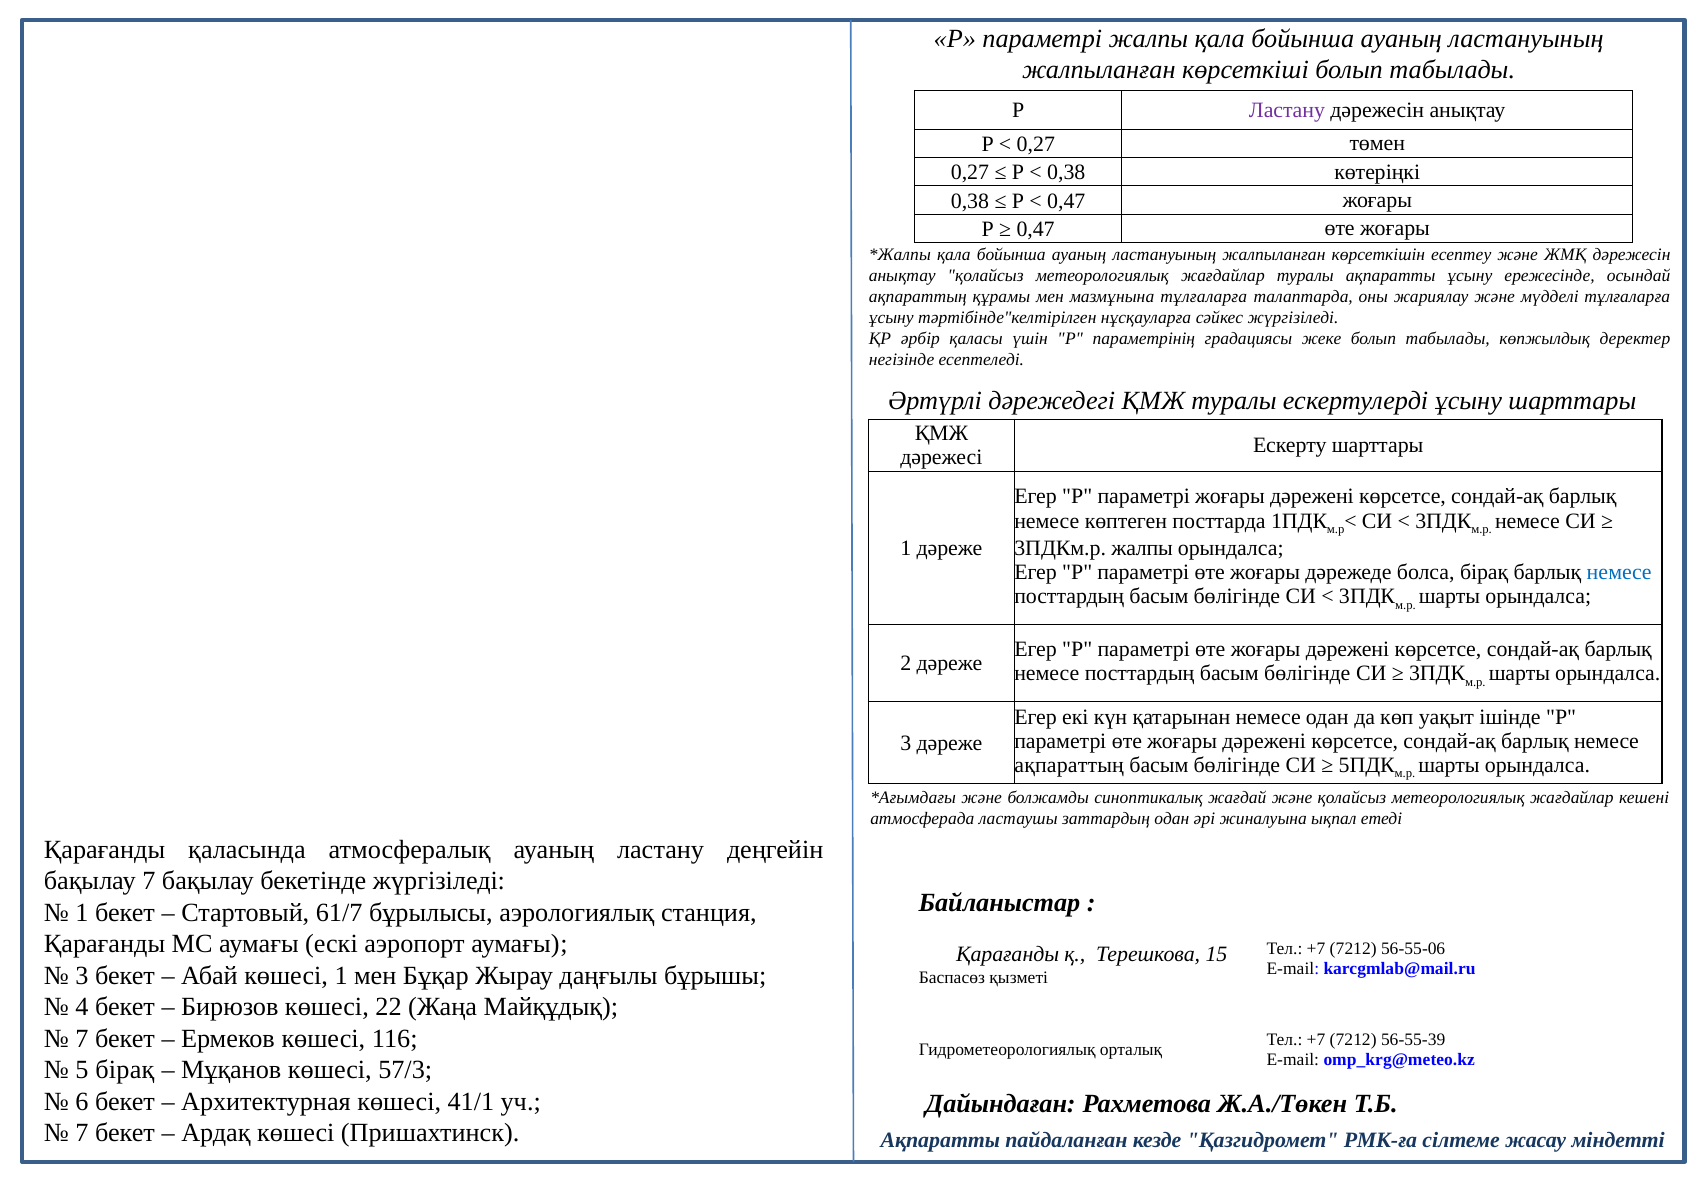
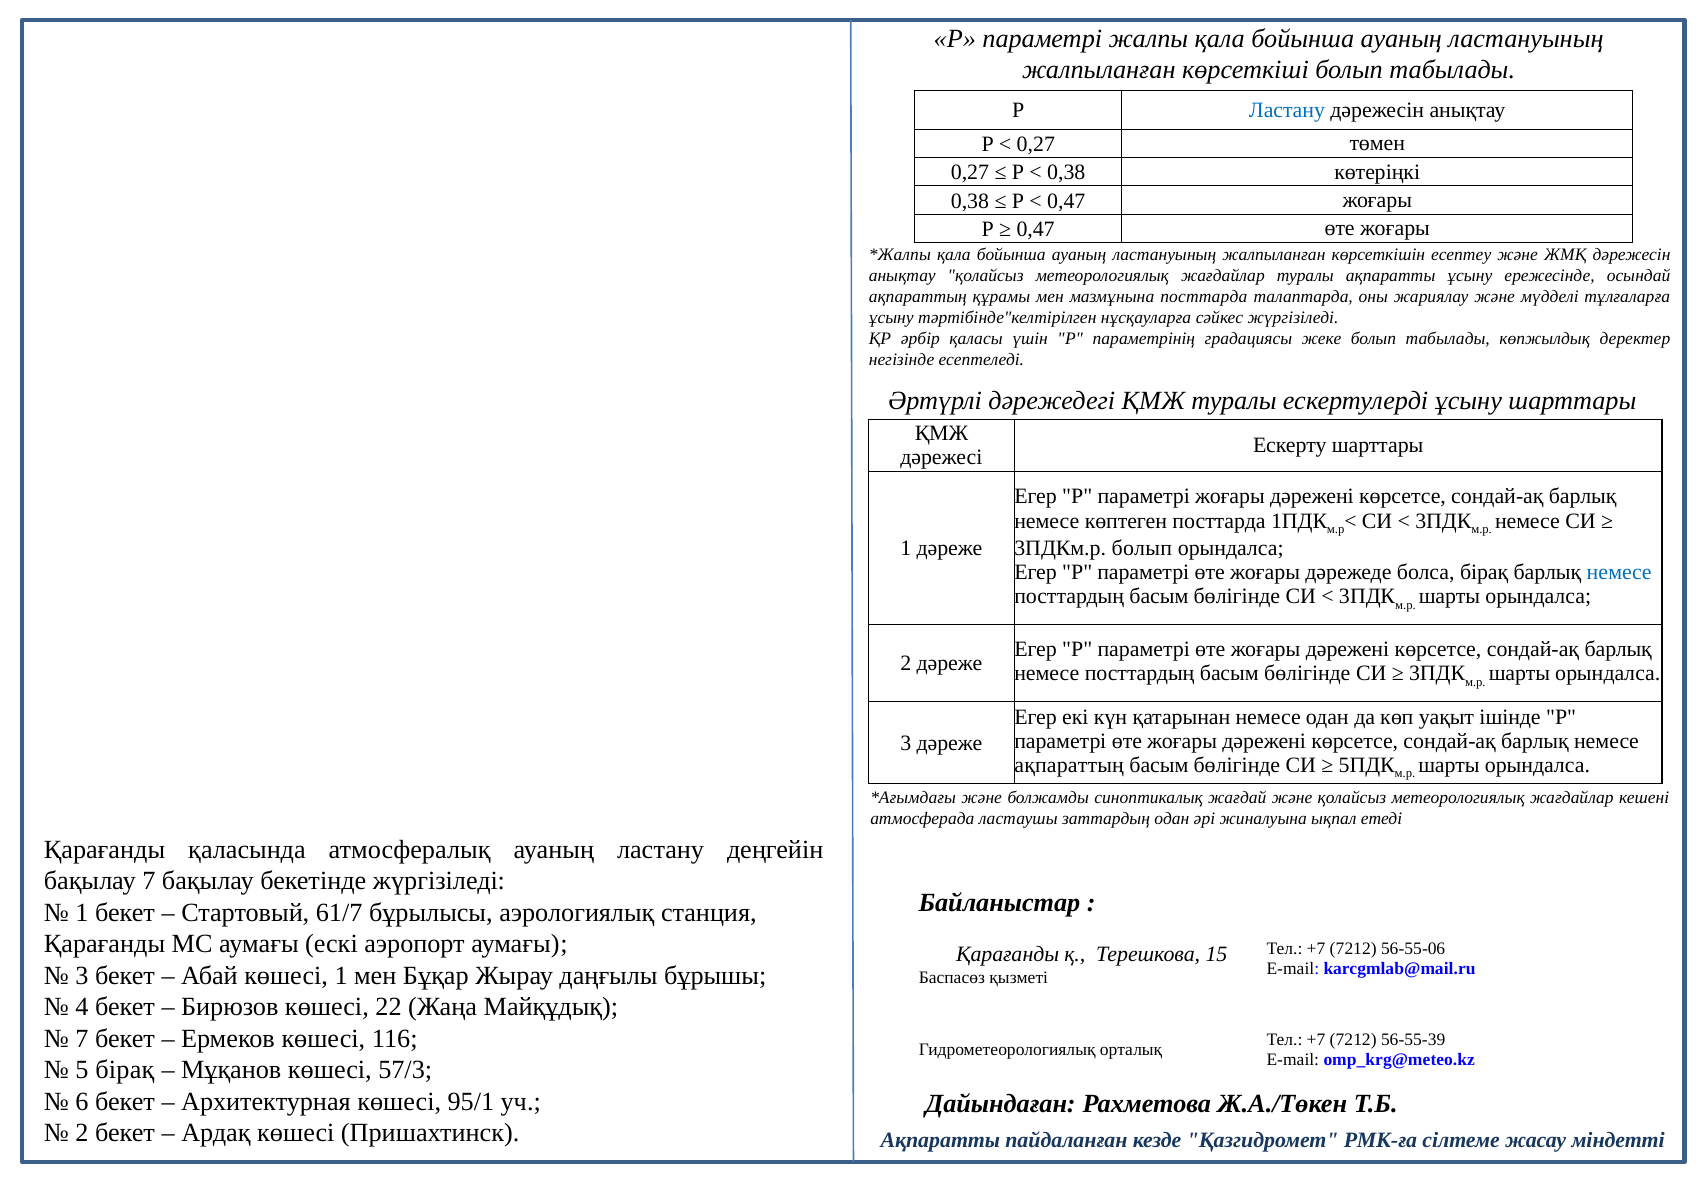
Ластану at (1287, 110) colour: purple -> blue
мазмұнына тұлғаларға: тұлғаларға -> посттарда
3ПДКм.р жалпы: жалпы -> болып
41/1: 41/1 -> 95/1
7 at (82, 1133): 7 -> 2
